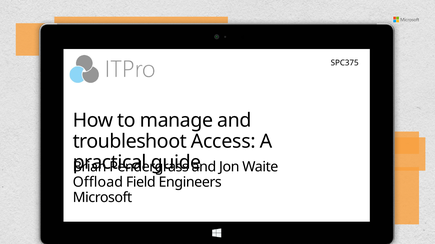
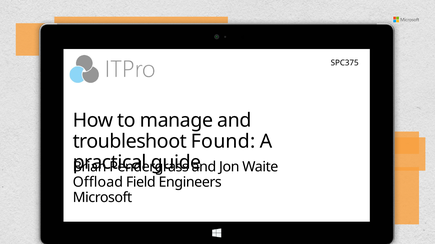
Access: Access -> Found
